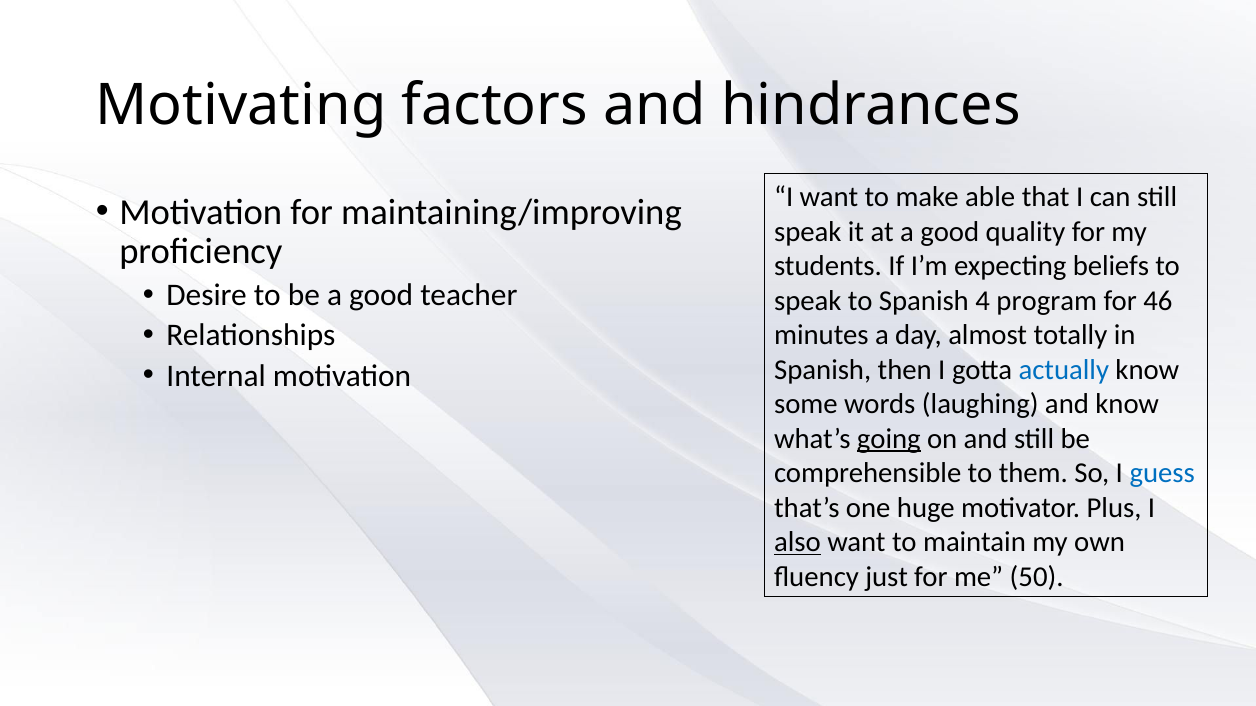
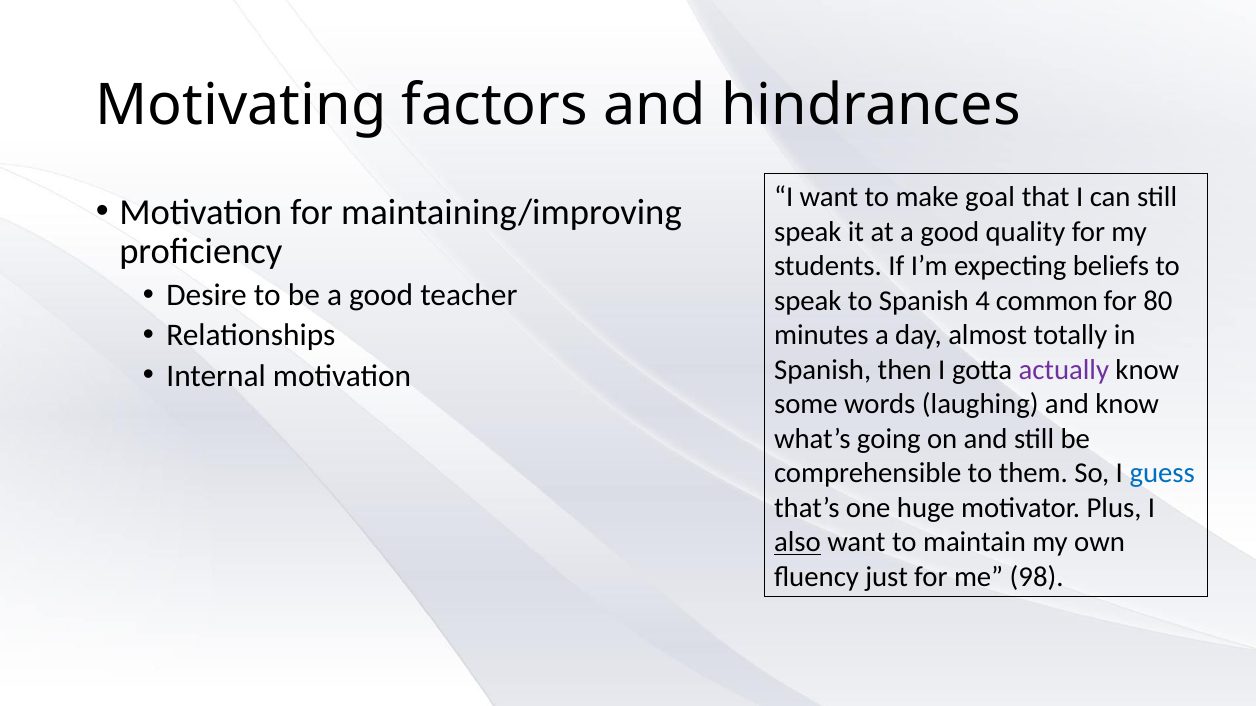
able: able -> goal
program: program -> common
46: 46 -> 80
actually colour: blue -> purple
going underline: present -> none
50: 50 -> 98
